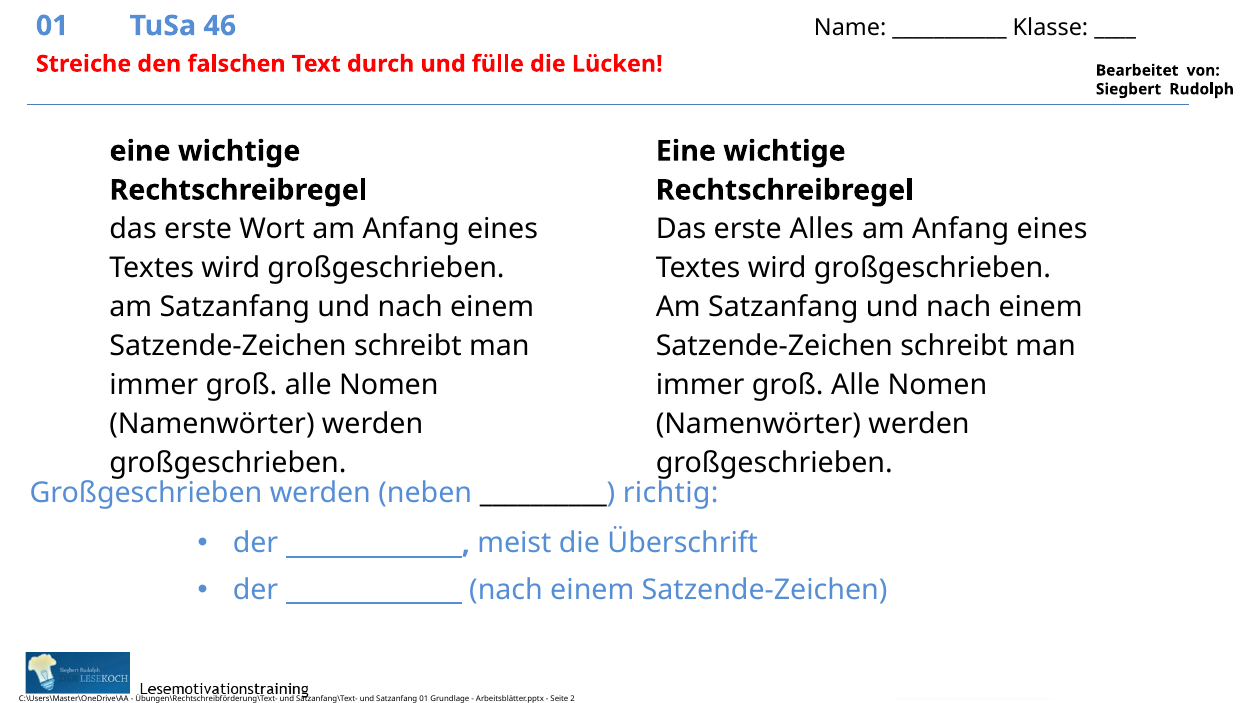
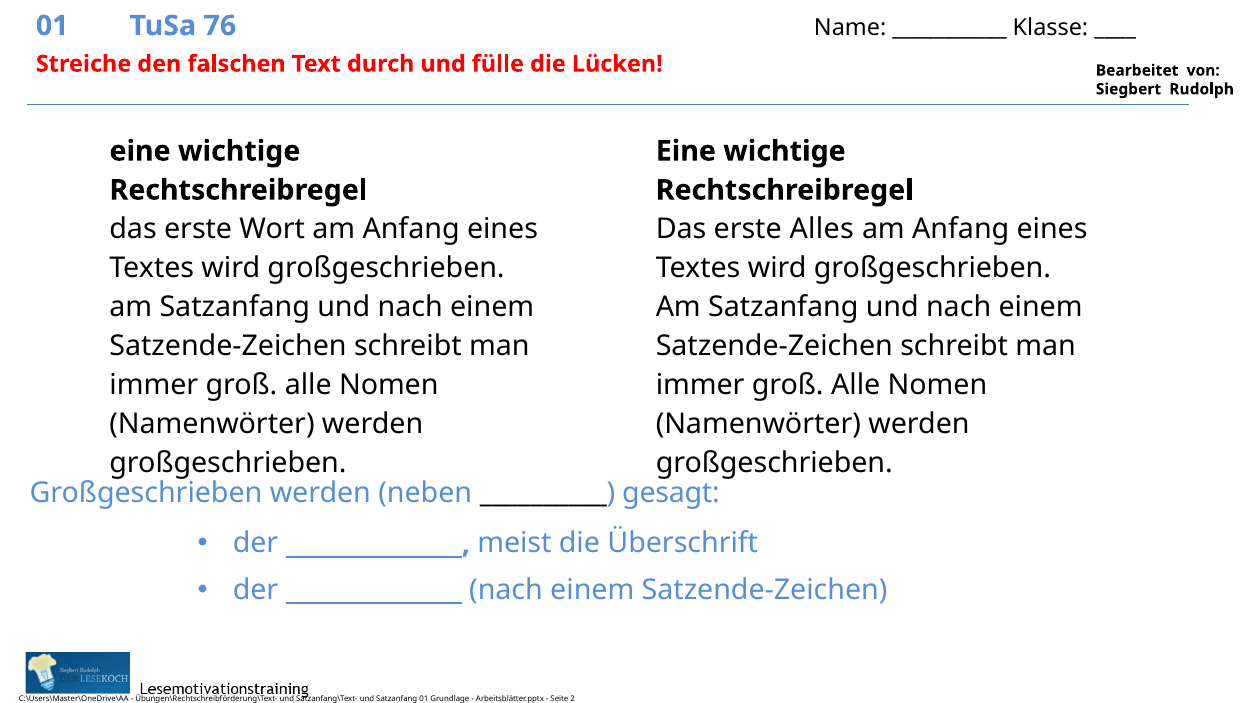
46: 46 -> 76
richtig: richtig -> gesagt
